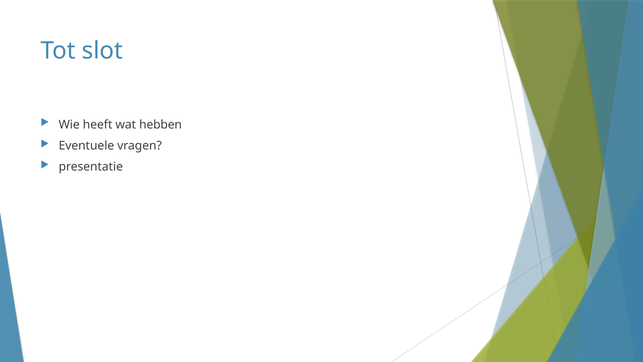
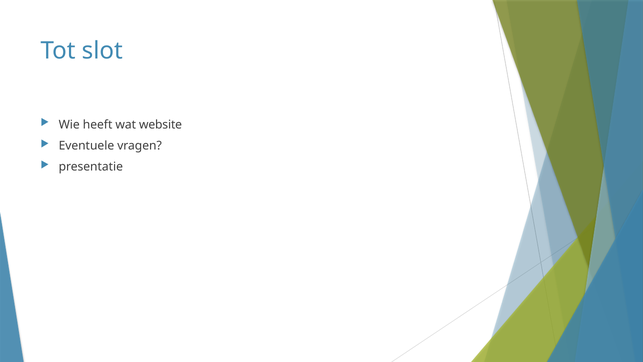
hebben: hebben -> website
